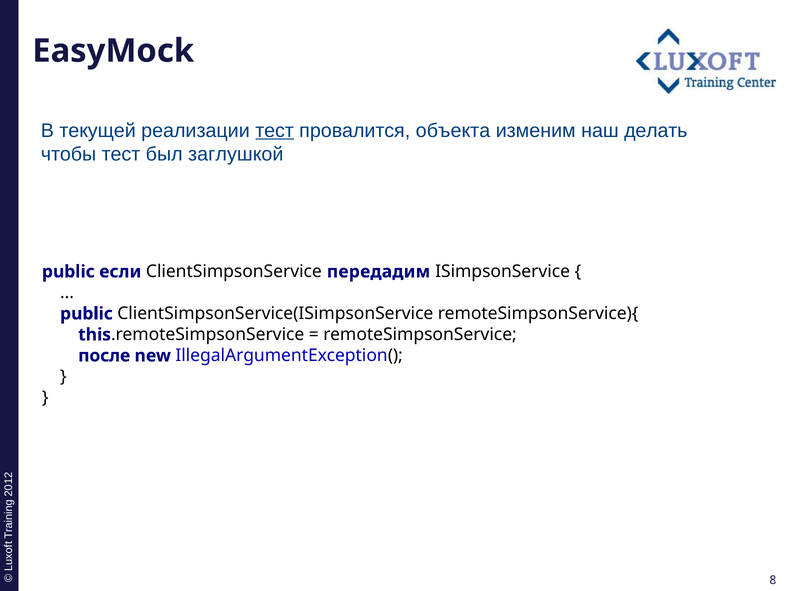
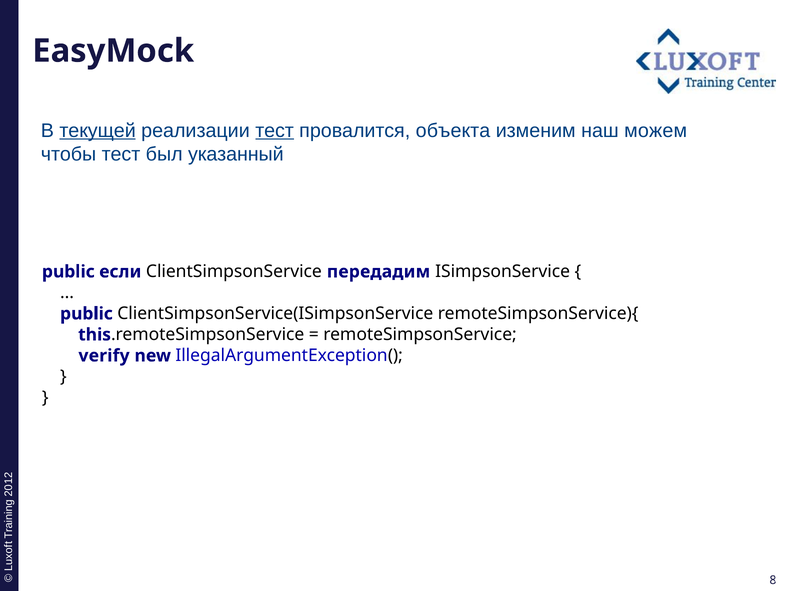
текущей underline: none -> present
делать: делать -> можем
заглушкой: заглушкой -> указанный
после: после -> verify
